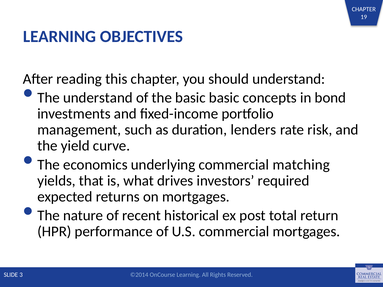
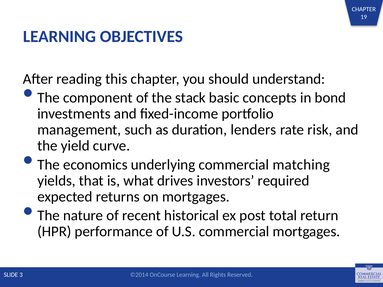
The understand: understand -> component
the basic: basic -> stack
